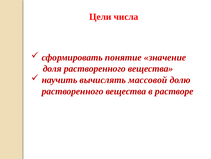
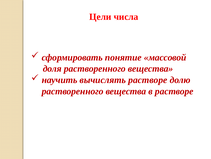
значение: значение -> массовой
вычислять массовой: массовой -> растворе
